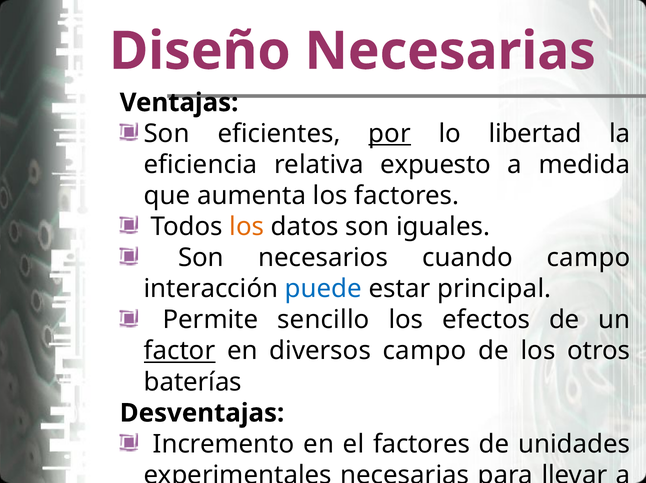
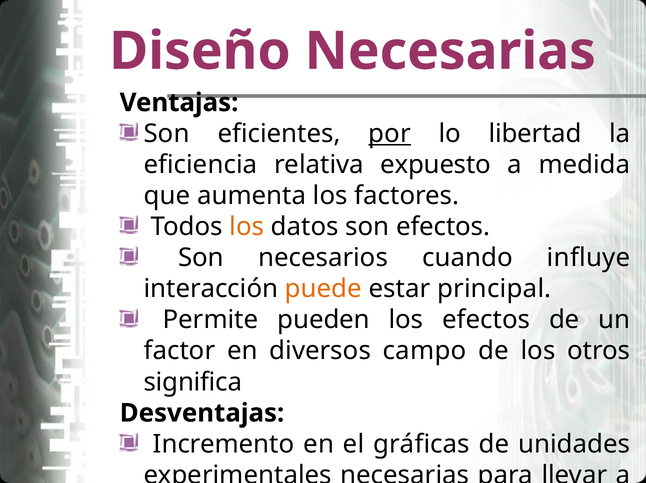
son iguales: iguales -> efectos
cuando campo: campo -> influye
puede at (323, 289) colour: blue -> orange
sencillo: sencillo -> pueden
factor underline: present -> none
baterías: baterías -> significa
el factores: factores -> gráficas
